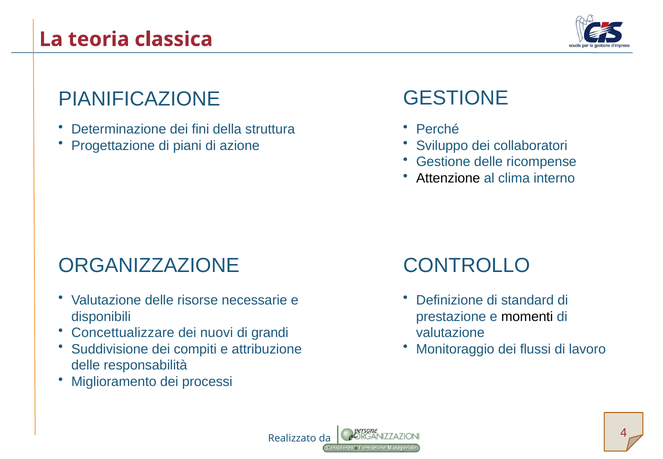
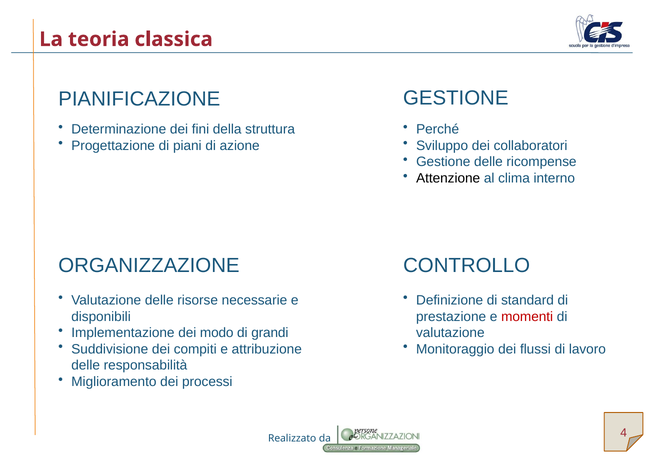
momenti colour: black -> red
Concettualizzare: Concettualizzare -> Implementazione
nuovi: nuovi -> modo
